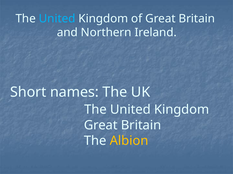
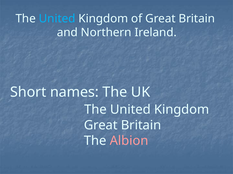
Albion colour: yellow -> pink
